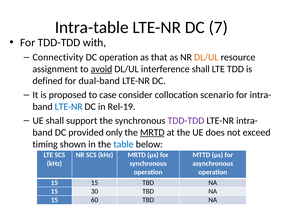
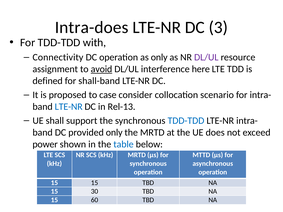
Intra-table: Intra-table -> Intra-does
7: 7 -> 3
as that: that -> only
DL/UL at (206, 57) colour: orange -> purple
interference shall: shall -> here
dual-band: dual-band -> shall-band
Rel-19: Rel-19 -> Rel-13
TDD-TDD at (186, 121) colour: purple -> blue
MRTD at (152, 133) underline: present -> none
timing: timing -> power
